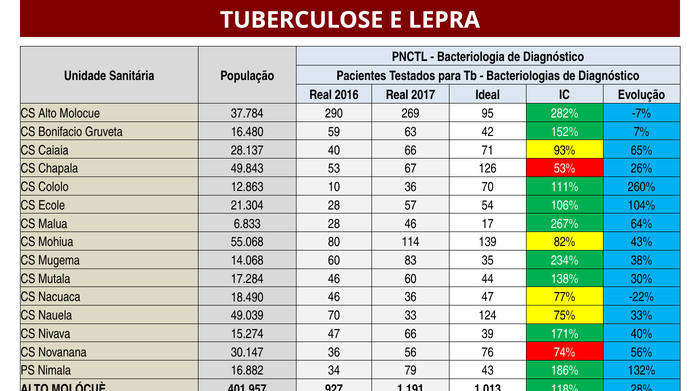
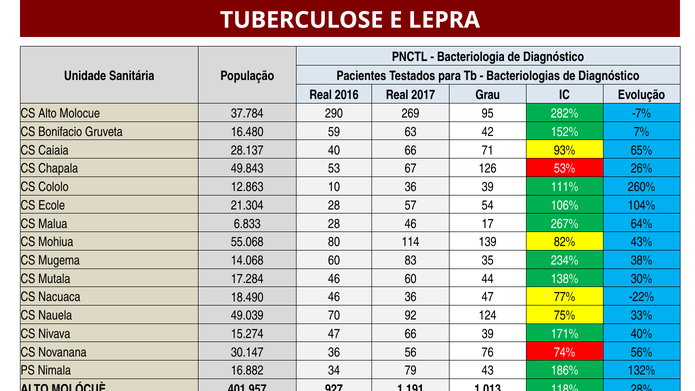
Ideal: Ideal -> Grau
36 70: 70 -> 39
33: 33 -> 92
